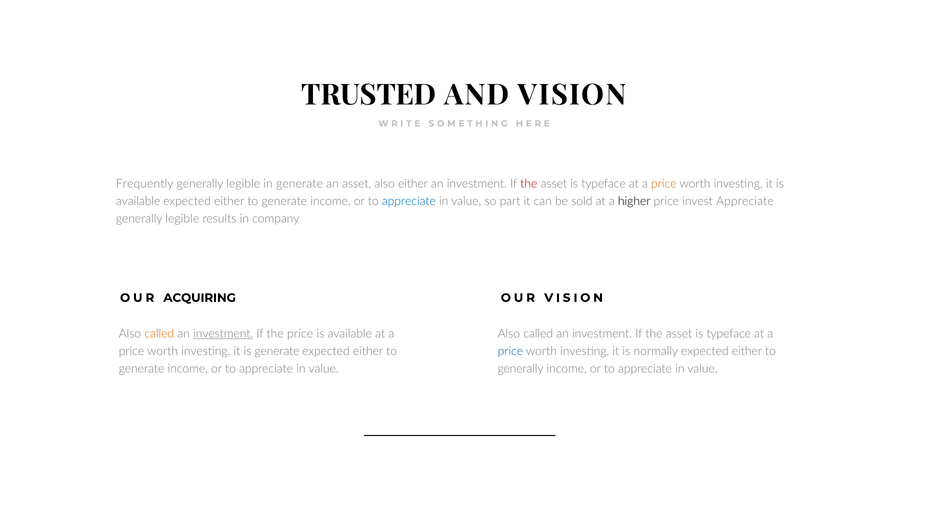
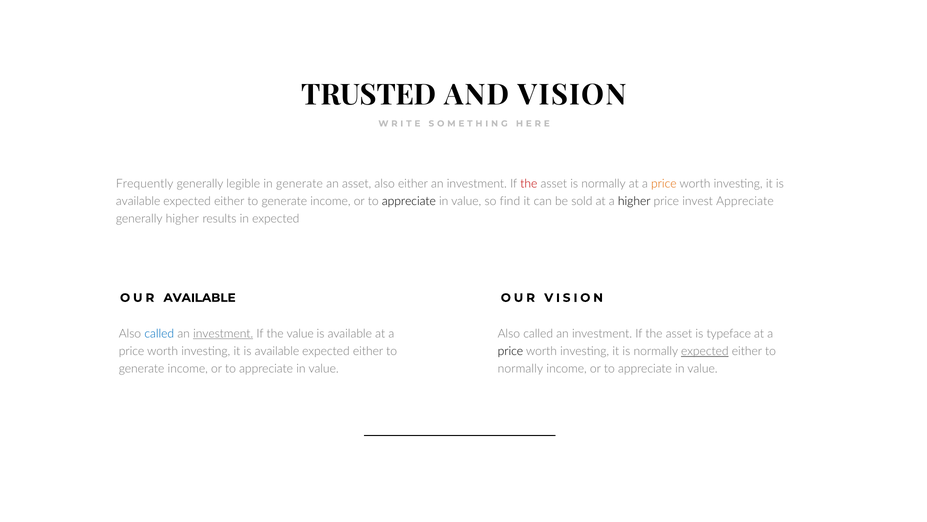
typeface at (604, 184): typeface -> normally
appreciate at (409, 201) colour: blue -> black
part: part -> find
legible at (182, 219): legible -> higher
in company: company -> expected
OUR ACQUIRING: ACQUIRING -> AVAILABLE
called at (159, 333) colour: orange -> blue
the price: price -> value
generate at (277, 351): generate -> available
price at (510, 351) colour: blue -> black
expected at (705, 351) underline: none -> present
generally at (520, 369): generally -> normally
